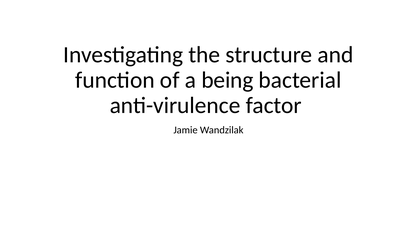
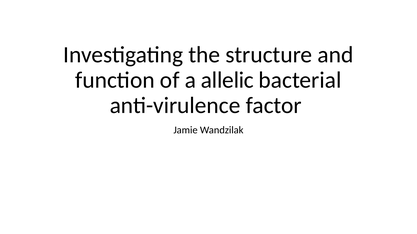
being: being -> allelic
